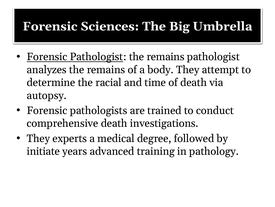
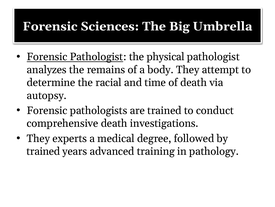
Pathologist the remains: remains -> physical
initiate at (43, 151): initiate -> trained
